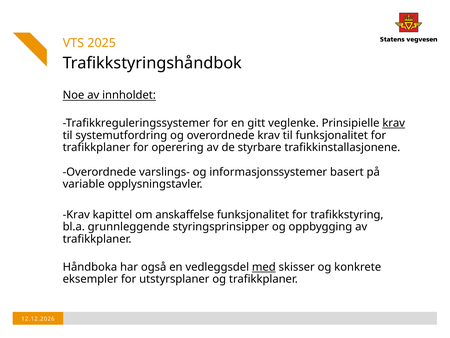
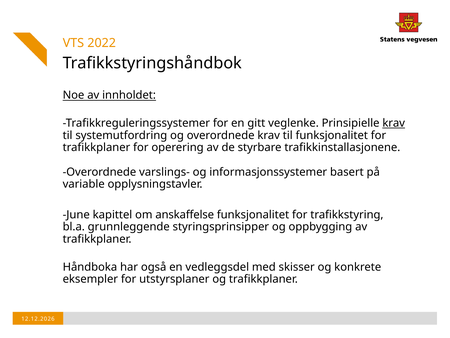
2025: 2025 -> 2022
Krav at (76, 214): Krav -> June
med underline: present -> none
